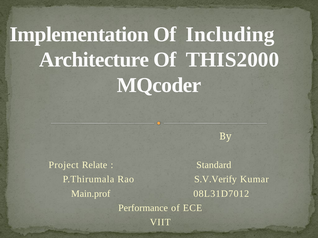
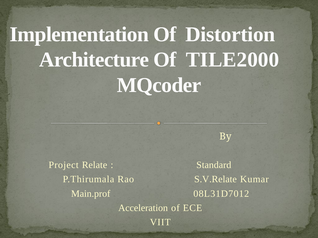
Including: Including -> Distortion
THIS2000: THIS2000 -> TILE2000
S.V.Verify: S.V.Verify -> S.V.Relate
Performance: Performance -> Acceleration
